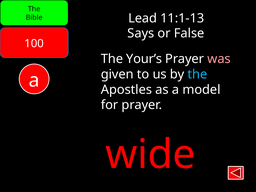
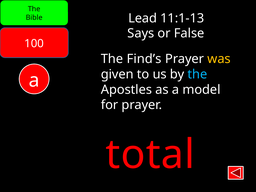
Your’s: Your’s -> Find’s
was colour: pink -> yellow
wide: wide -> total
